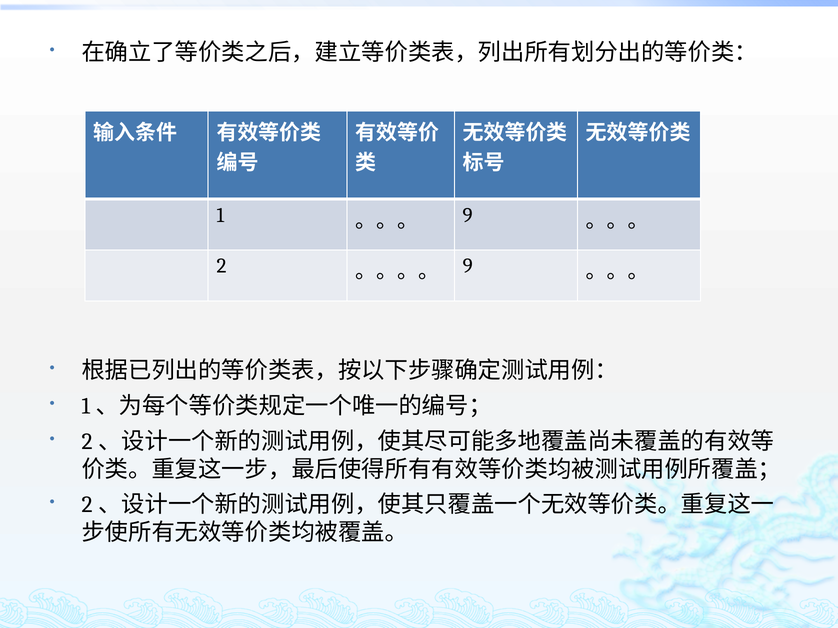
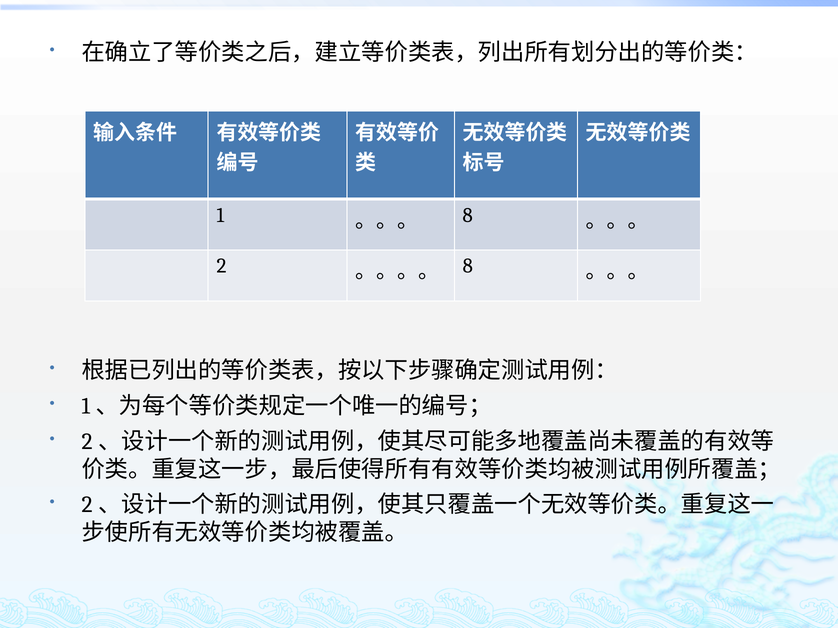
9 at (468, 215): 9 -> 8
9 at (468, 266): 9 -> 8
